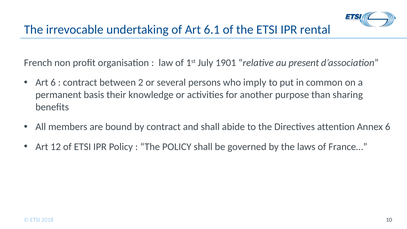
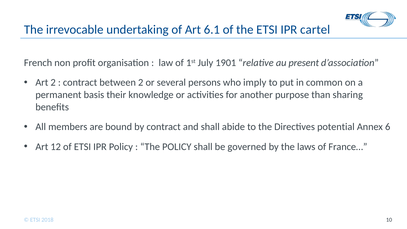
rental: rental -> cartel
Art 6: 6 -> 2
attention: attention -> potential
